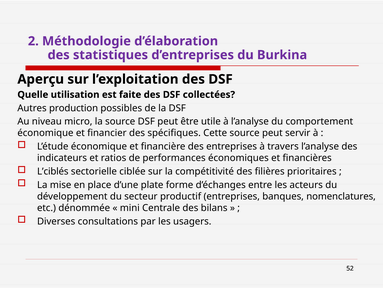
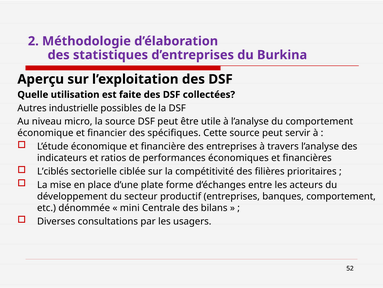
production: production -> industrielle
banques nomenclatures: nomenclatures -> comportement
